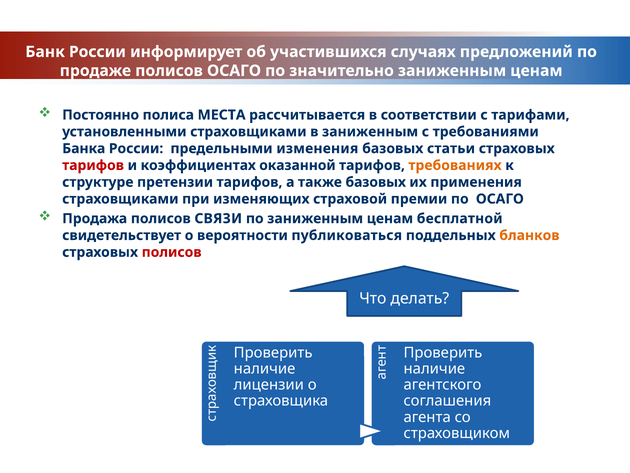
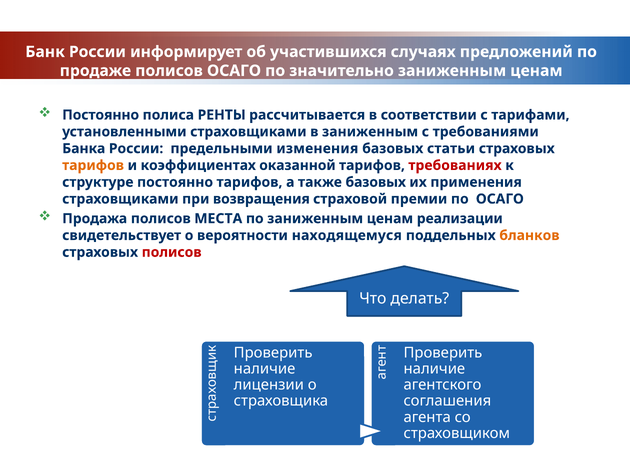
МЕСТА: МЕСТА -> РЕНТЫ
тарифов at (93, 165) colour: red -> orange
требованиях colour: orange -> red
структуре претензии: претензии -> постоянно
изменяющих: изменяющих -> возвращения
СВЯЗИ: СВЯЗИ -> МЕСТА
бесплатной: бесплатной -> реализации
публиковаться: публиковаться -> находящемуся
